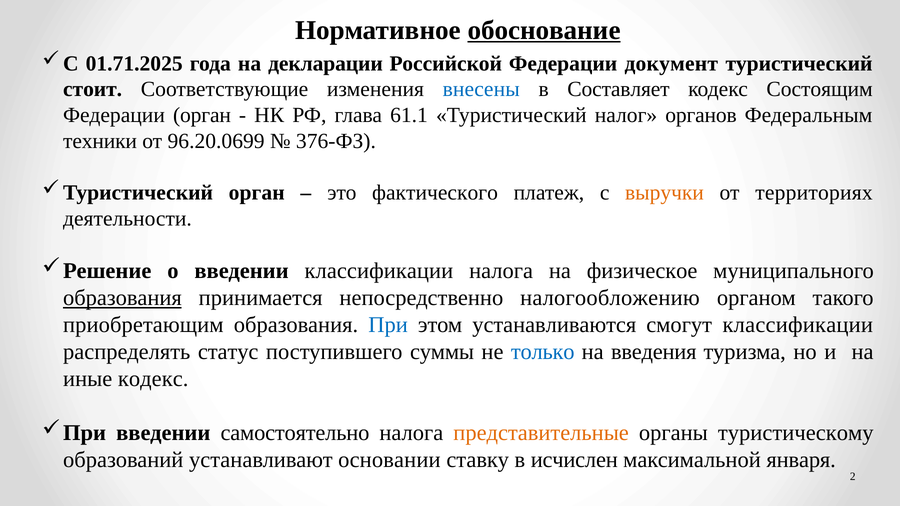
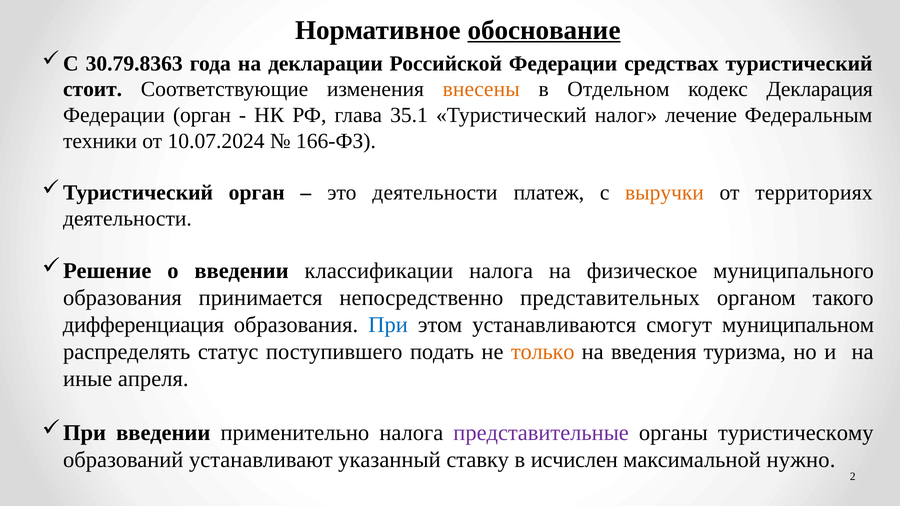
01.71.2025: 01.71.2025 -> 30.79.8363
документ: документ -> средствах
внесены colour: blue -> orange
Составляет: Составляет -> Отдельном
Состоящим: Состоящим -> Декларация
61.1: 61.1 -> 35.1
органов: органов -> лечение
96.20.0699: 96.20.0699 -> 10.07.2024
376-ФЗ: 376-ФЗ -> 166-ФЗ
это фактического: фактического -> деятельности
образования at (122, 298) underline: present -> none
налогообложению: налогообложению -> представительных
приобретающим: приобретающим -> дифференциация
смогут классификации: классификации -> муниципальном
суммы: суммы -> подать
только colour: blue -> orange
иные кодекс: кодекс -> апреля
самостоятельно: самостоятельно -> применительно
представительные colour: orange -> purple
основании: основании -> указанный
января: января -> нужно
